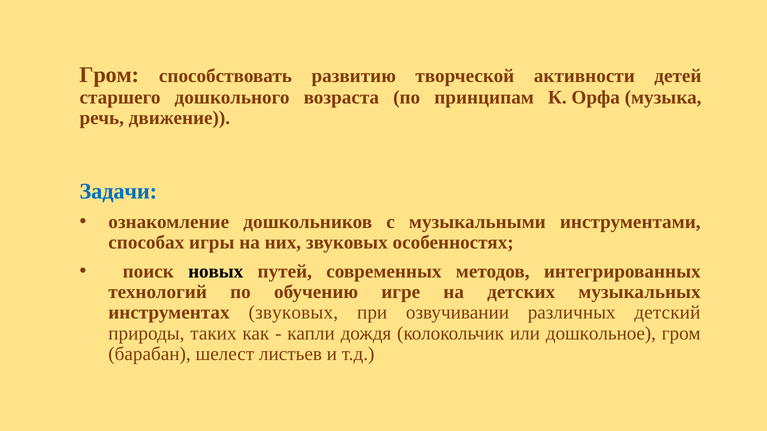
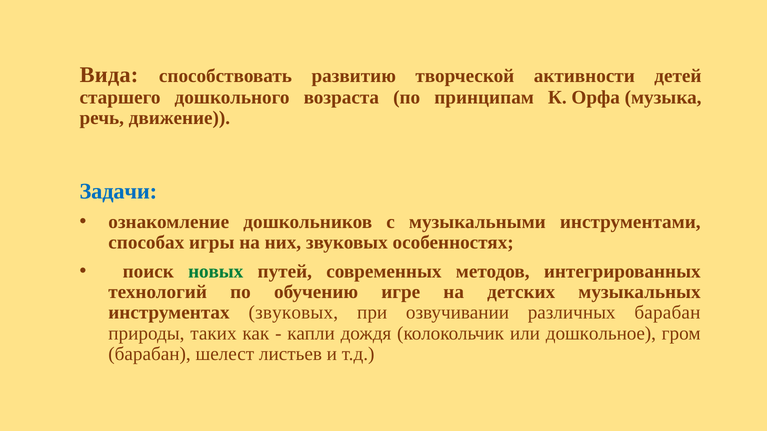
Гром at (109, 75): Гром -> Вида
новых colour: black -> green
различных детский: детский -> барабан
